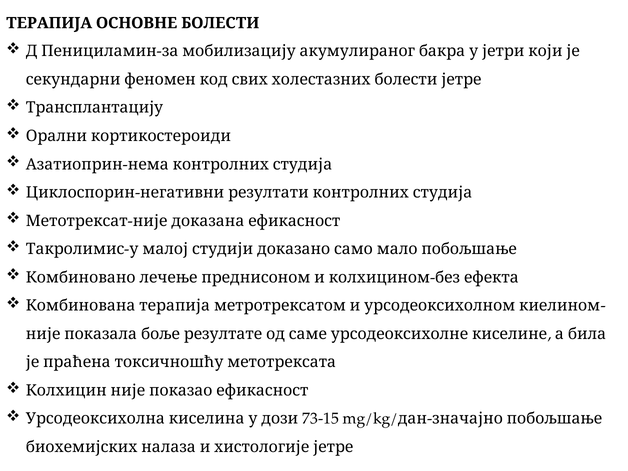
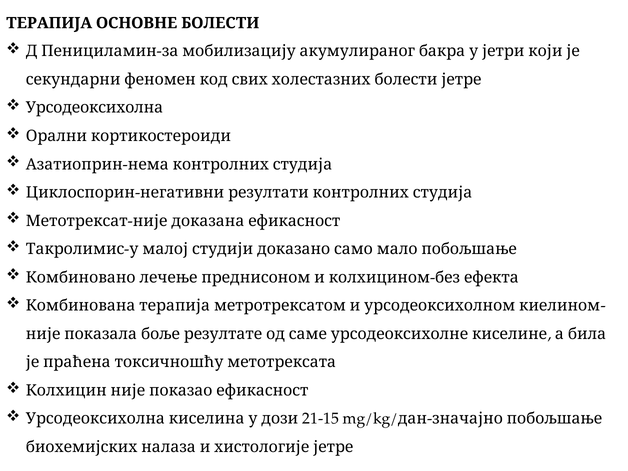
Трансплантацију: Трансплантацију -> Урсодеоксихолна
73-15: 73-15 -> 21-15
